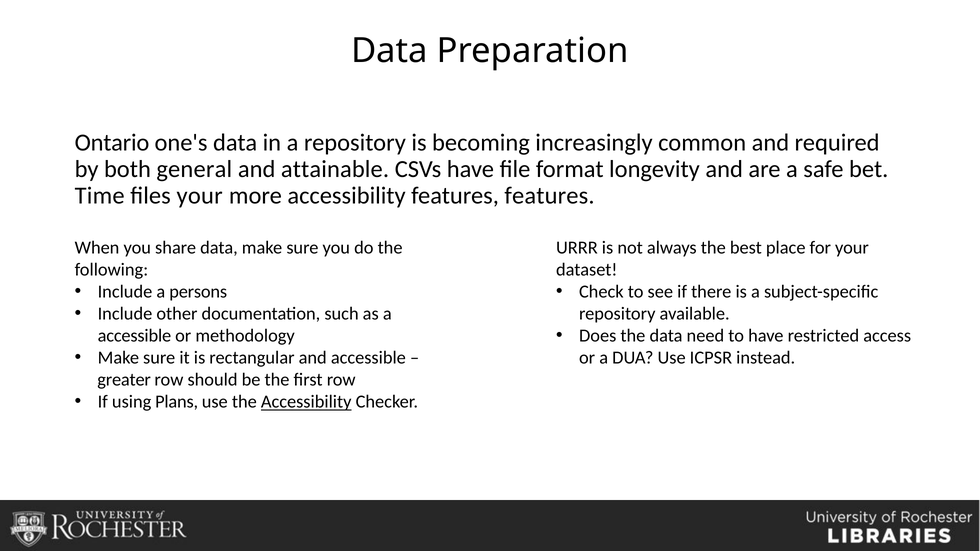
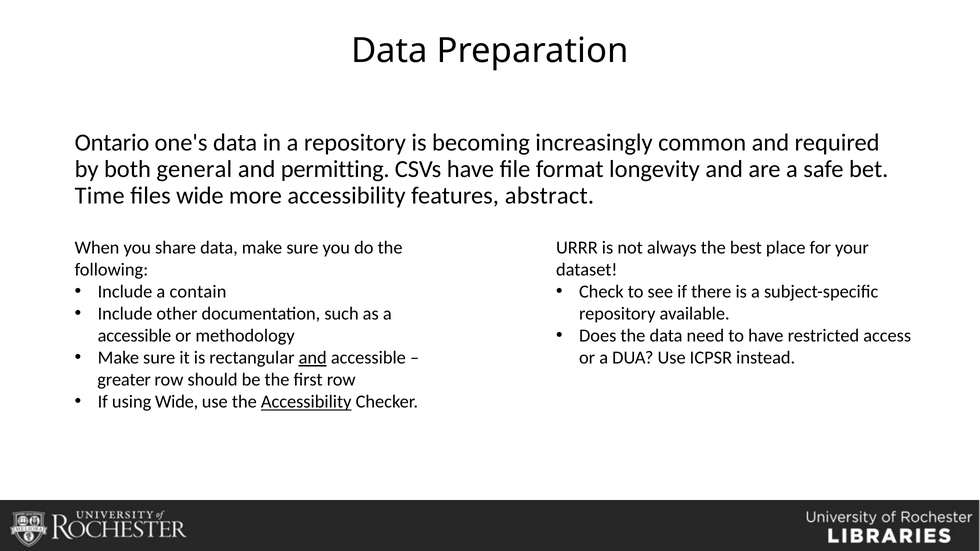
attainable: attainable -> permitting
files your: your -> wide
features features: features -> abstract
persons: persons -> contain
and at (313, 358) underline: none -> present
using Plans: Plans -> Wide
